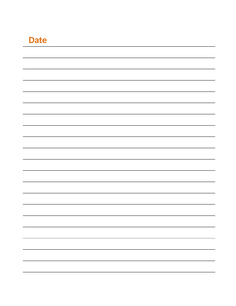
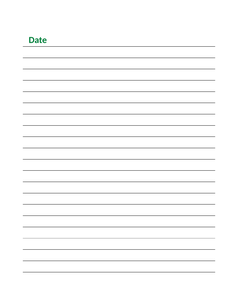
Date colour: orange -> green
